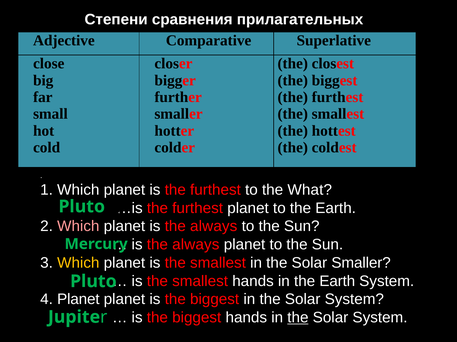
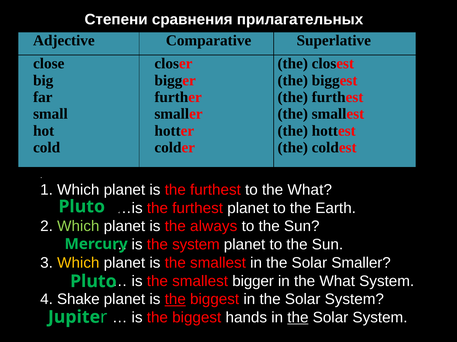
Which at (78, 227) colour: pink -> light green
always at (196, 245): always -> system
smallest hands: hands -> bigger
in the Earth: Earth -> What
4 Planet: Planet -> Shake
the at (175, 300) underline: none -> present
